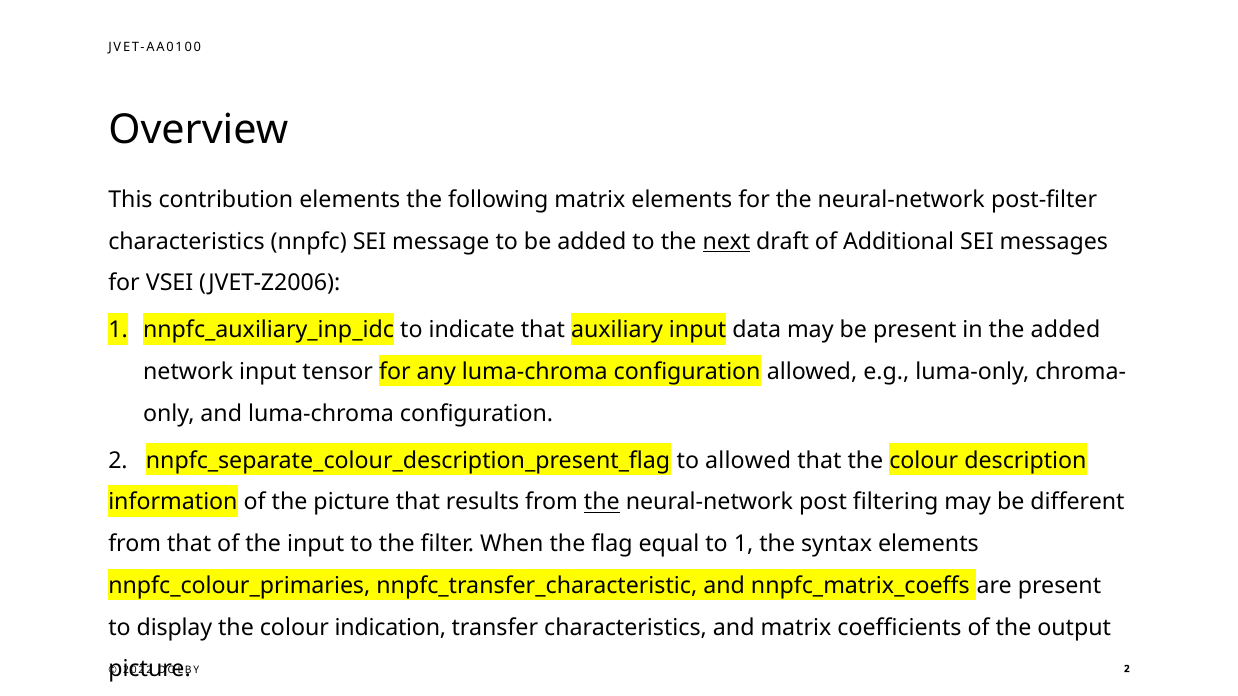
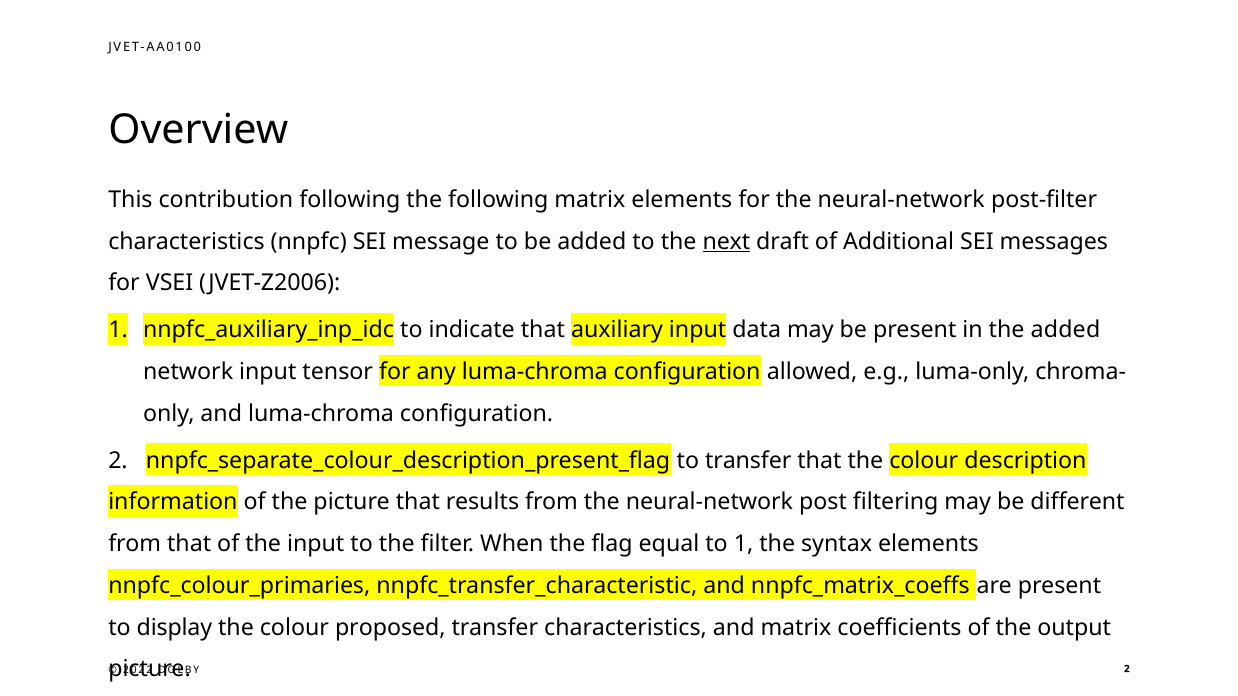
contribution elements: elements -> following
to allowed: allowed -> transfer
the at (602, 502) underline: present -> none
indication: indication -> proposed
